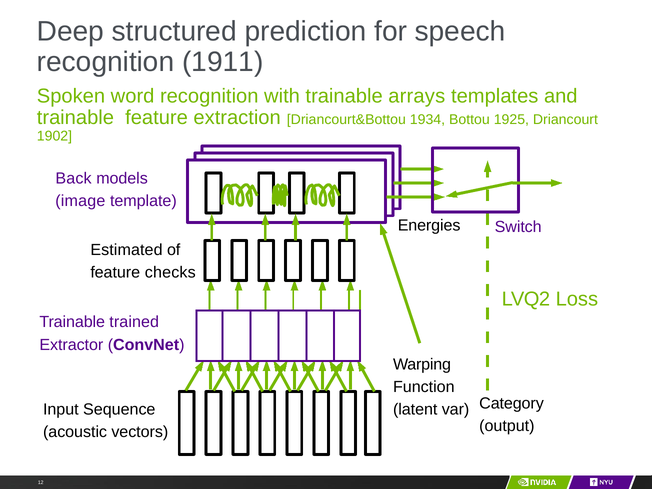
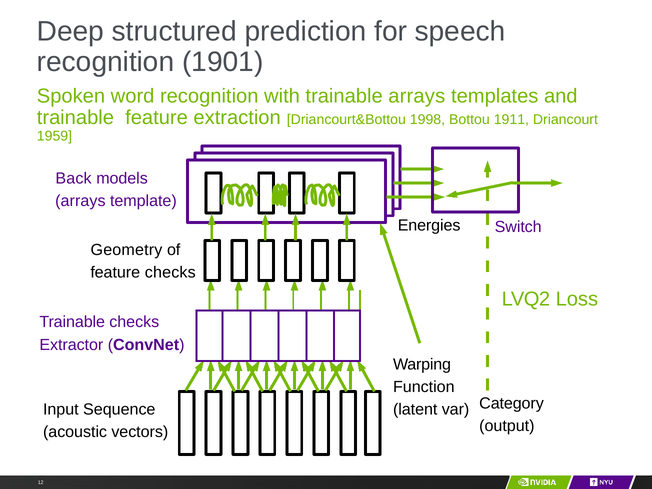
1911: 1911 -> 1901
1934: 1934 -> 1998
1925: 1925 -> 1911
1902: 1902 -> 1959
image at (80, 201): image -> arrays
Estimated: Estimated -> Geometry
Trainable trained: trained -> checks
